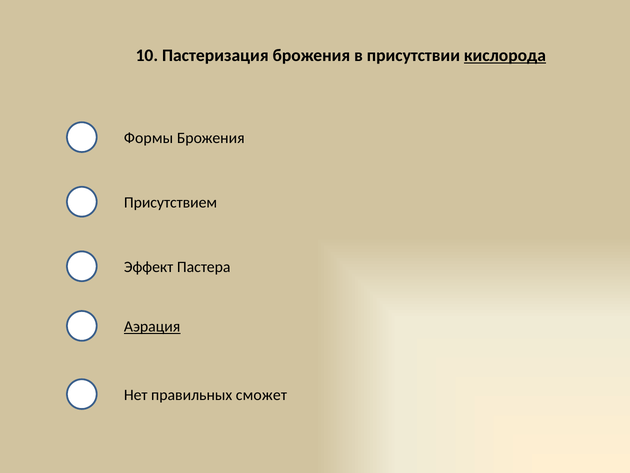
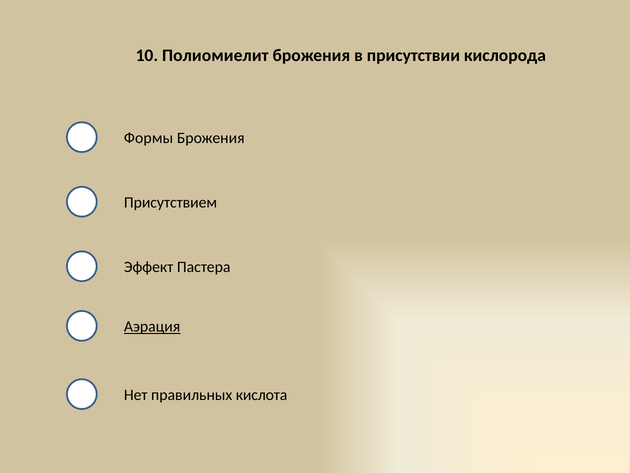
Пастеризация: Пастеризация -> Полиомиелит
кислорода underline: present -> none
сможет: сможет -> кислота
